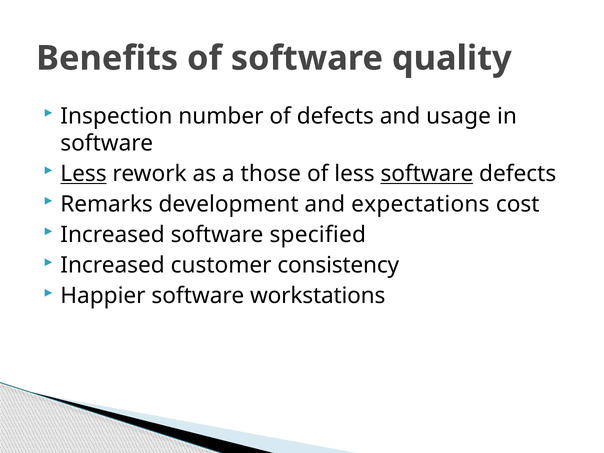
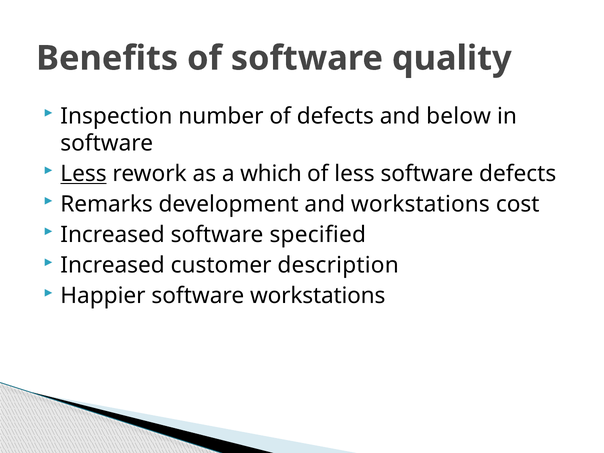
usage: usage -> below
those: those -> which
software at (427, 174) underline: present -> none
and expectations: expectations -> workstations
consistency: consistency -> description
